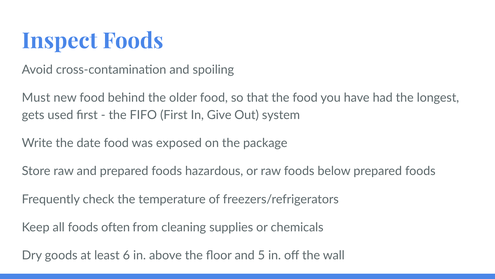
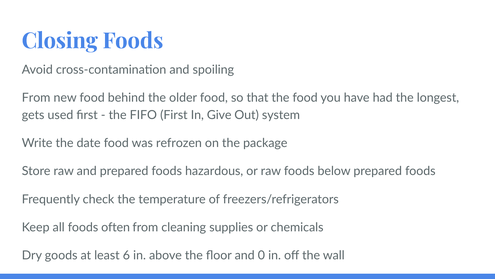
Inspect: Inspect -> Closing
Must at (36, 98): Must -> From
exposed: exposed -> refrozen
5: 5 -> 0
